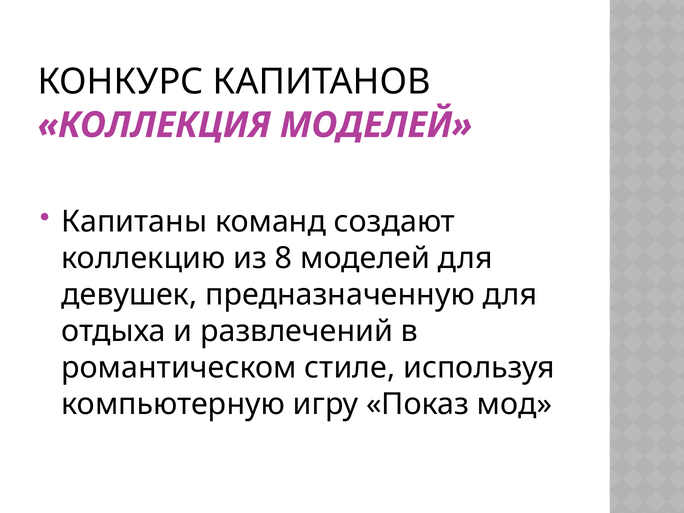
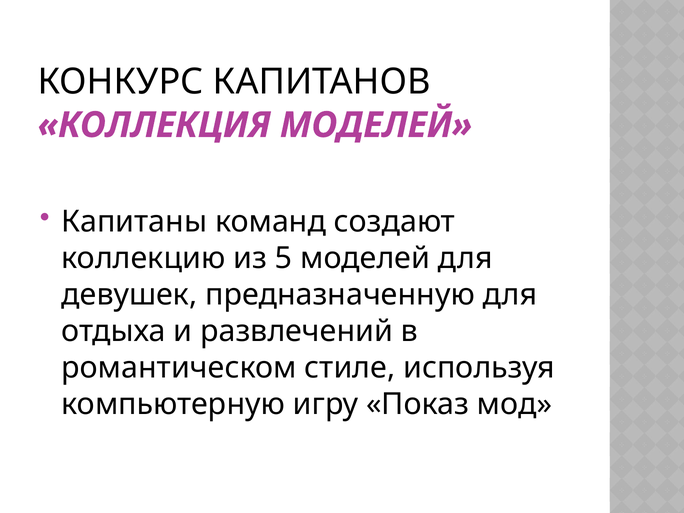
8: 8 -> 5
